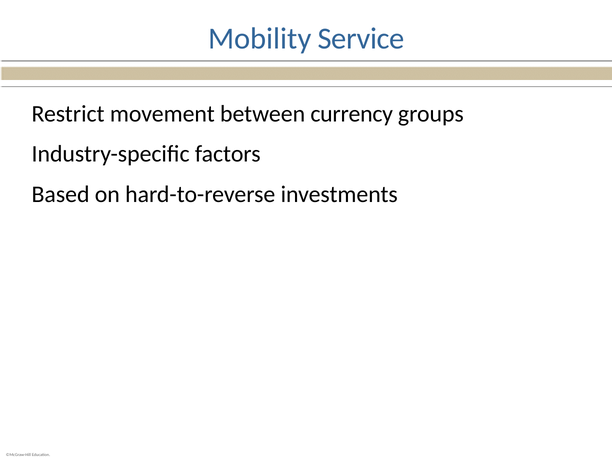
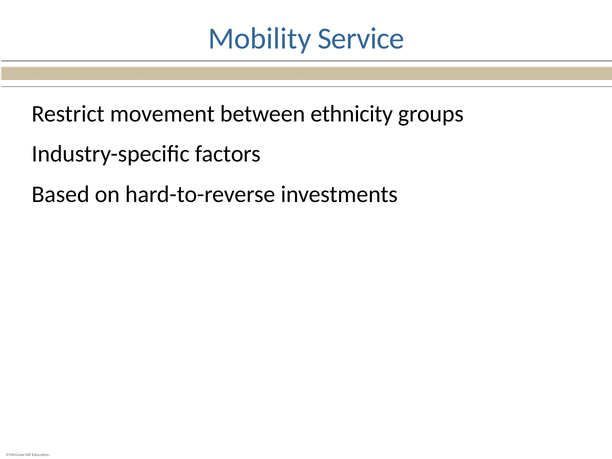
currency: currency -> ethnicity
